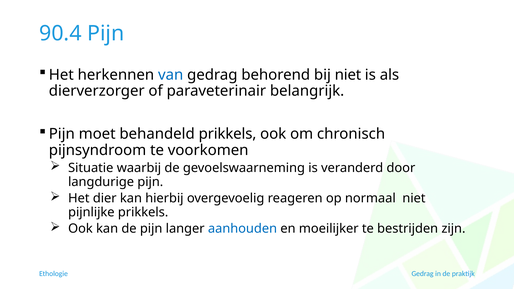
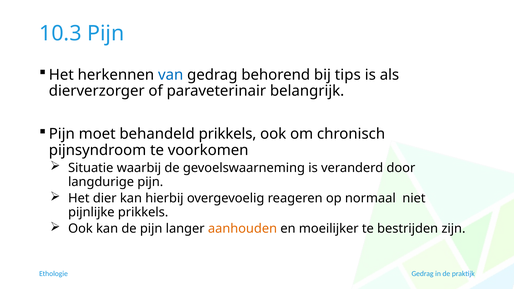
90.4: 90.4 -> 10.3
bij niet: niet -> tips
aanhouden colour: blue -> orange
